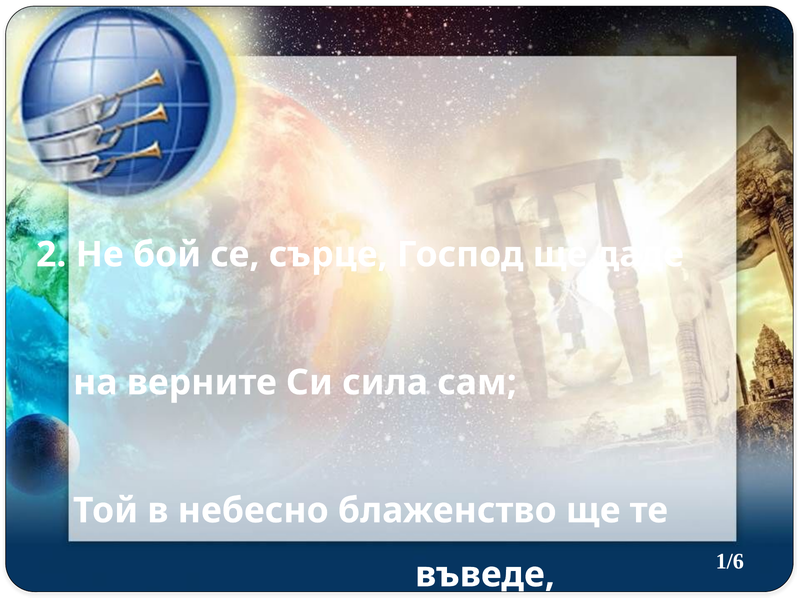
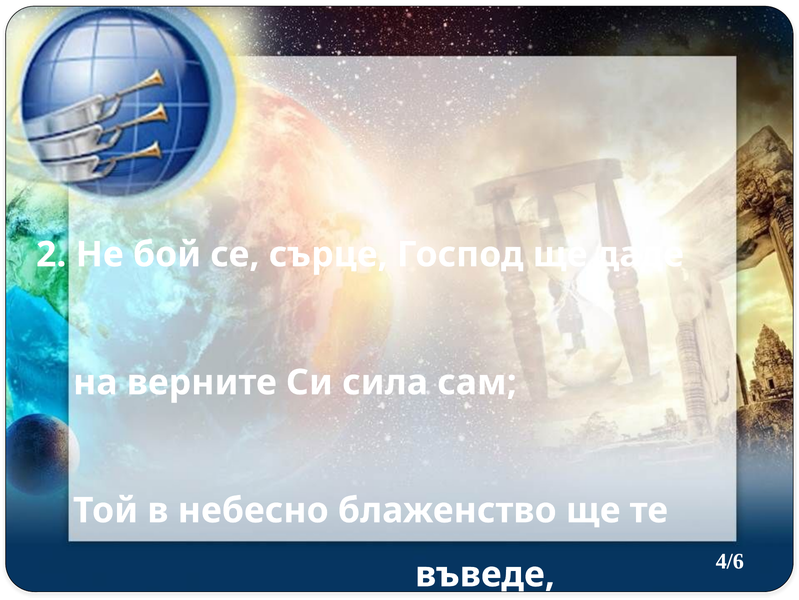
1/6: 1/6 -> 4/6
